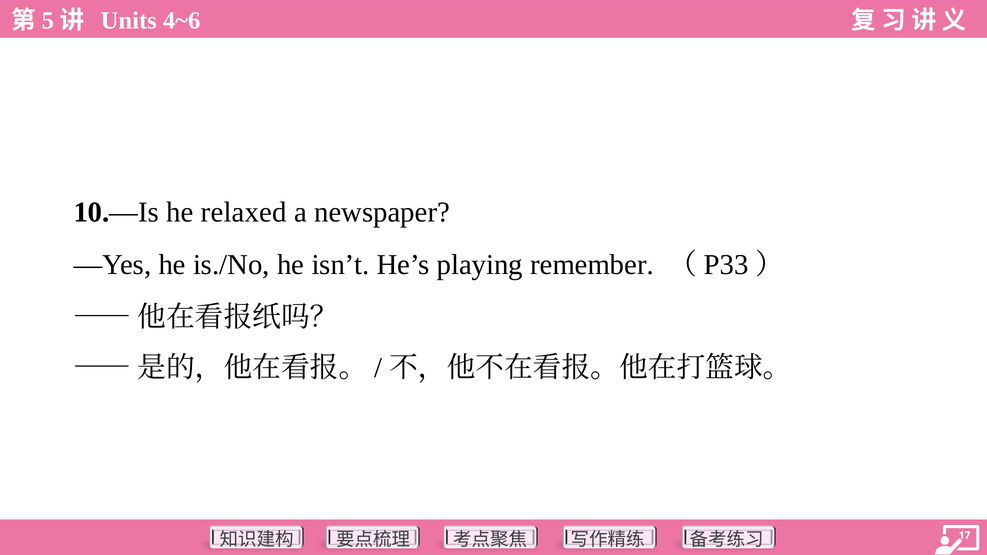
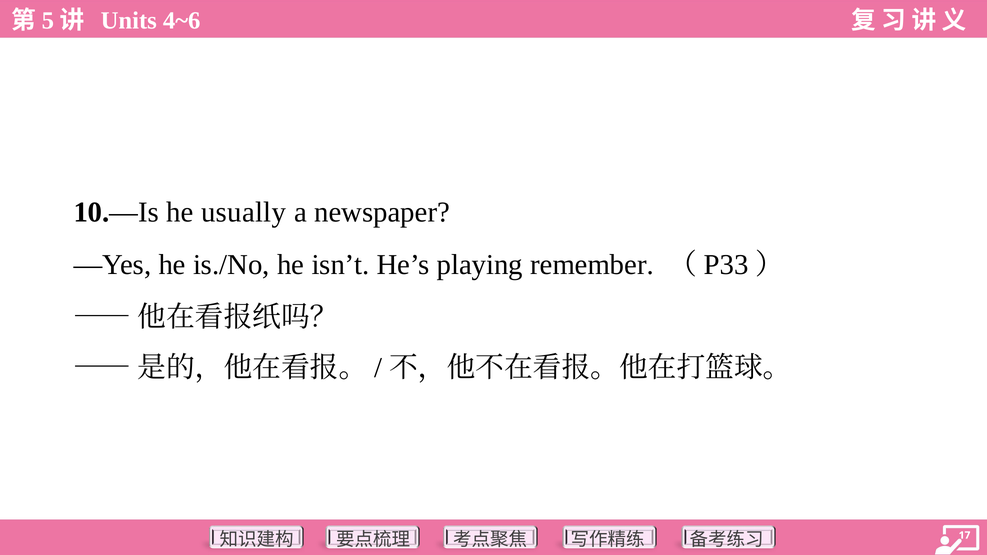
relaxed: relaxed -> usually
